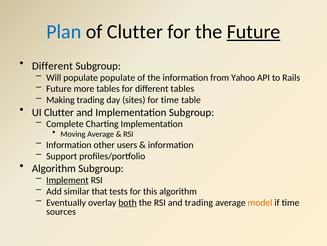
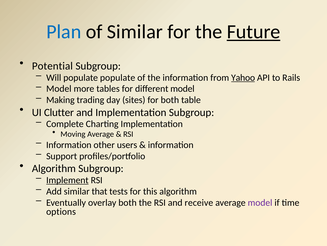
of Clutter: Clutter -> Similar
Different at (52, 66): Different -> Potential
Yahoo underline: none -> present
Future at (59, 89): Future -> Model
different tables: tables -> model
for time: time -> both
both at (128, 202) underline: present -> none
and trading: trading -> receive
model at (260, 202) colour: orange -> purple
sources: sources -> options
